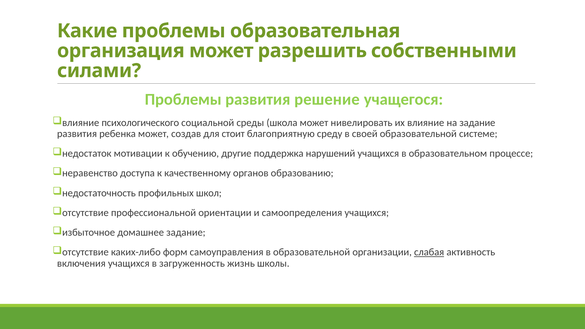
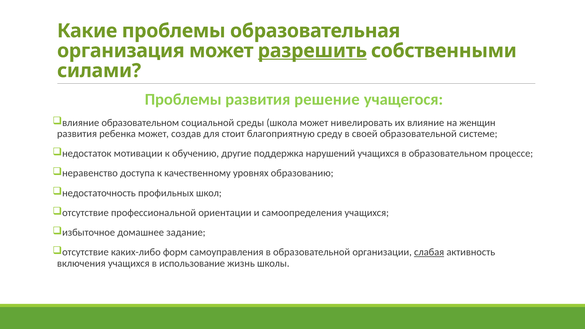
разрешить underline: none -> present
психологического at (140, 123): психологического -> образовательном
на задание: задание -> женщин
органов: органов -> уровнях
загруженность: загруженность -> использование
